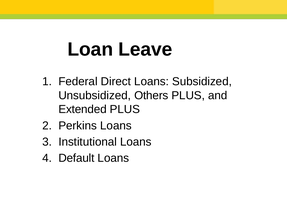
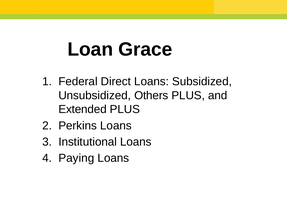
Leave: Leave -> Grace
Default: Default -> Paying
